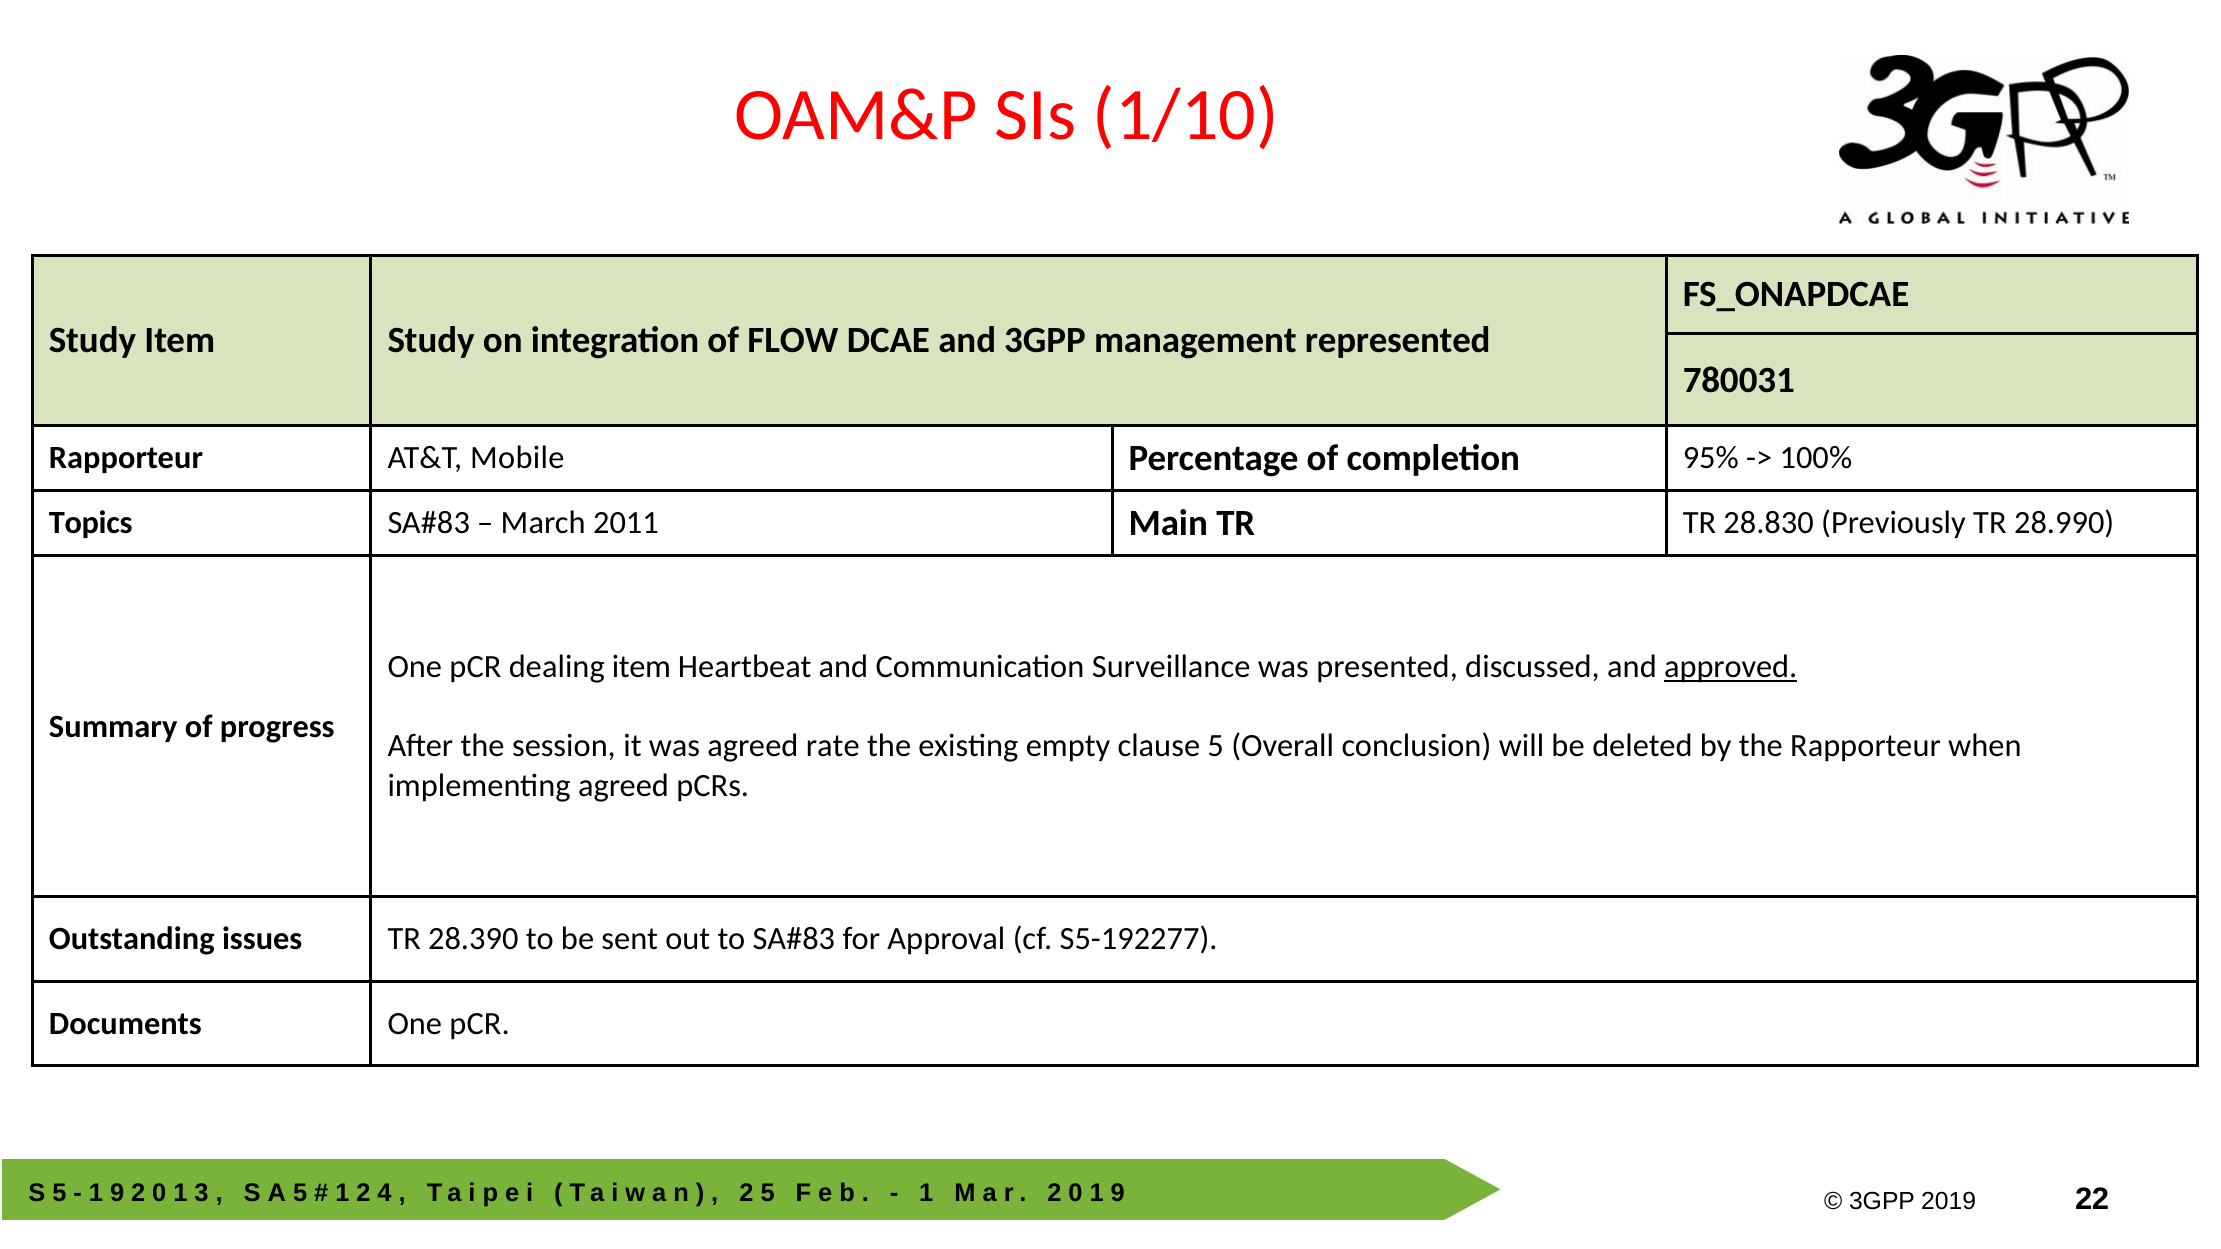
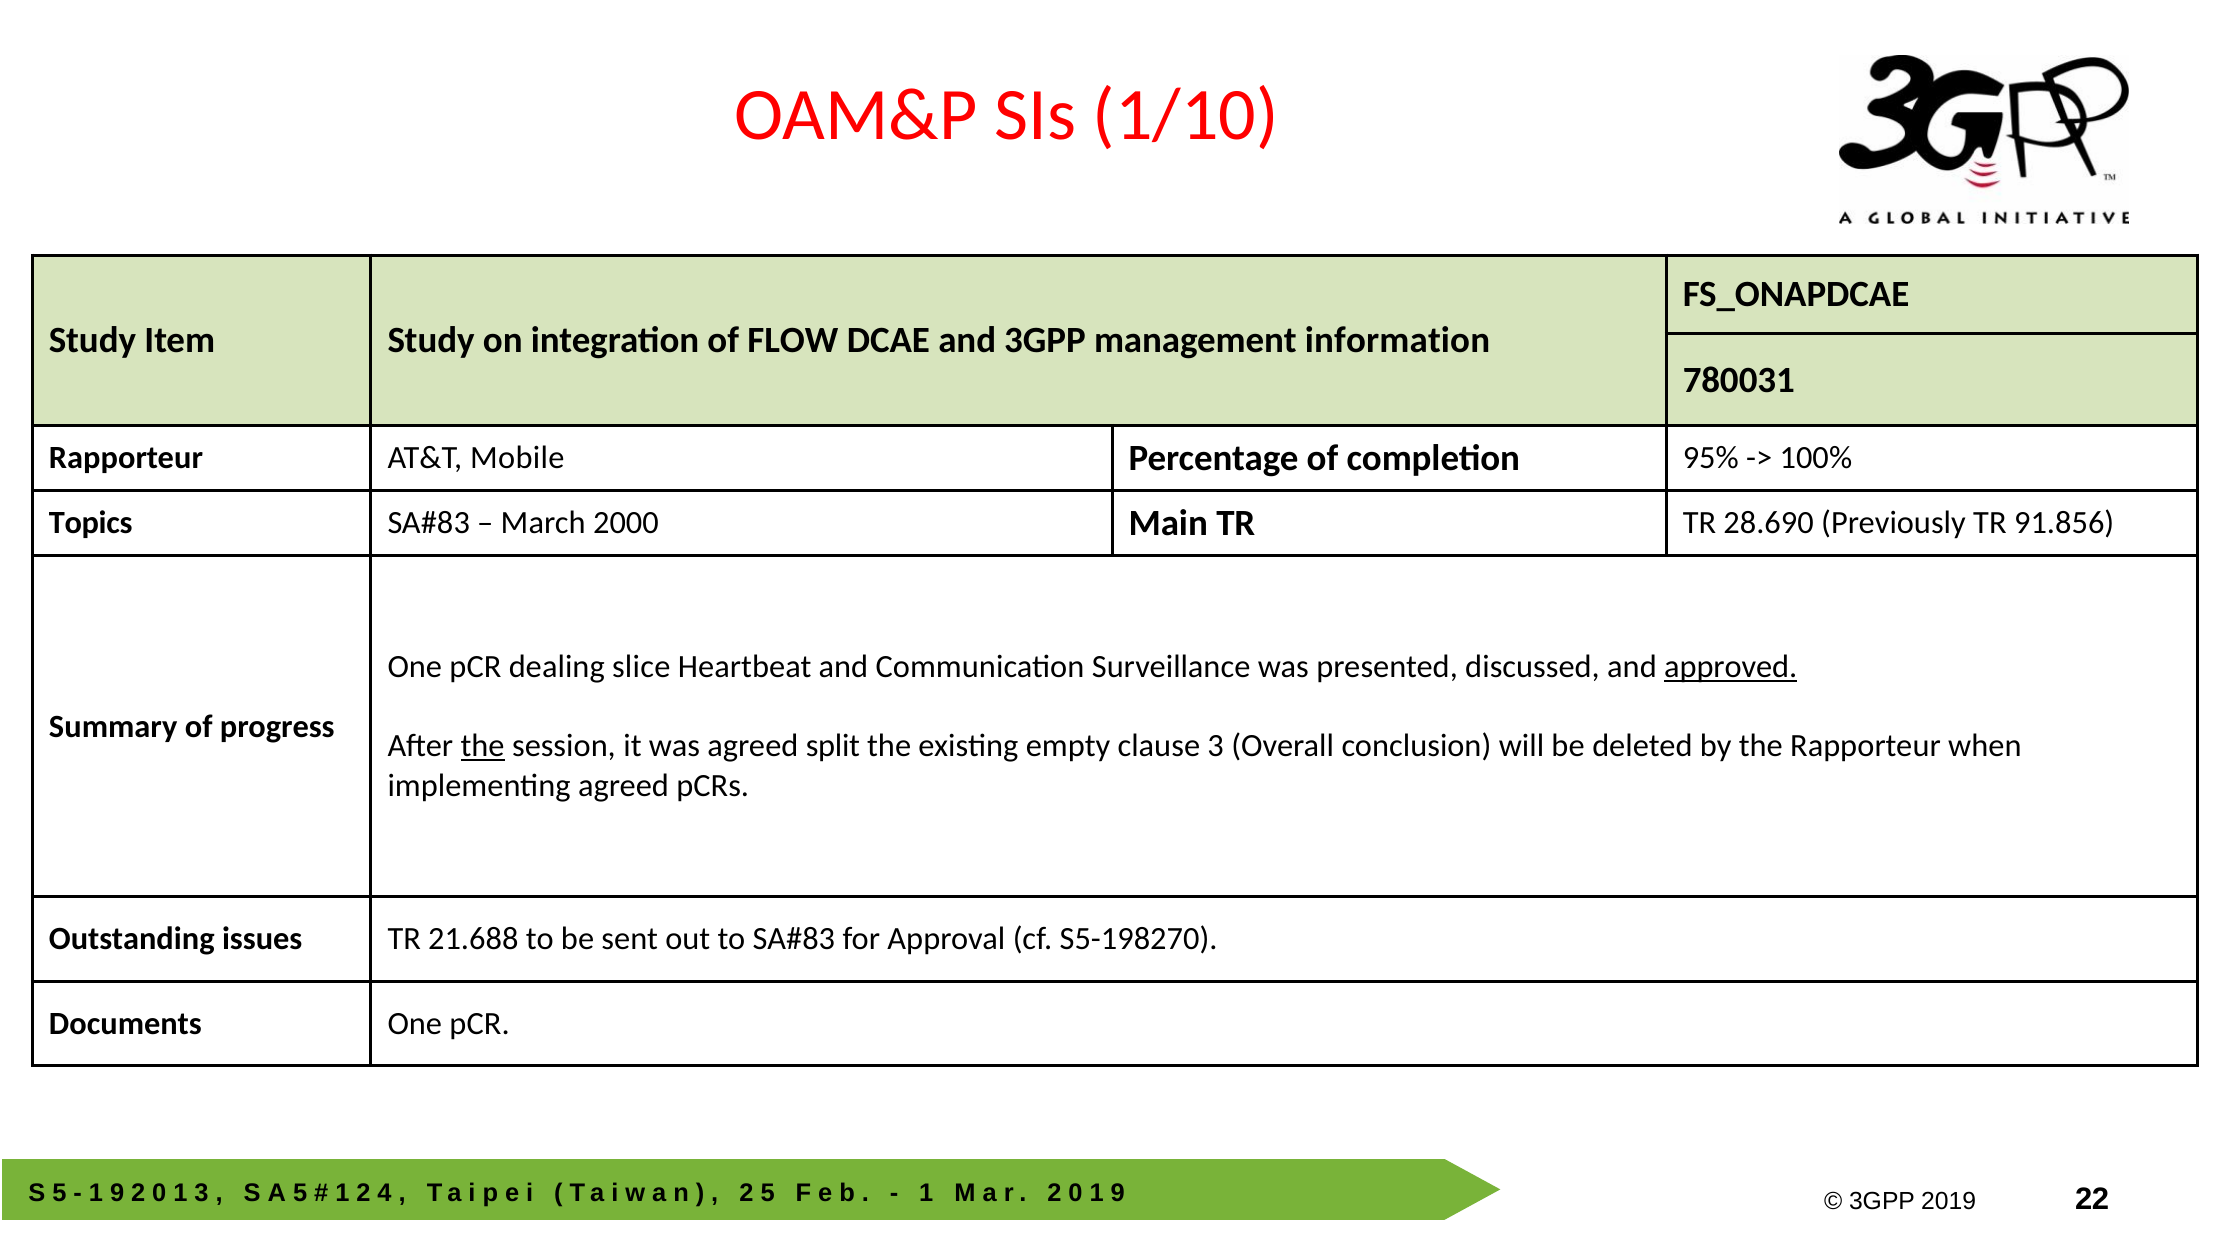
represented: represented -> information
2011: 2011 -> 2000
28.830: 28.830 -> 28.690
28.990: 28.990 -> 91.856
dealing item: item -> slice
the at (483, 746) underline: none -> present
rate: rate -> split
clause 5: 5 -> 3
28.390: 28.390 -> 21.688
S5-192277: S5-192277 -> S5-198270
